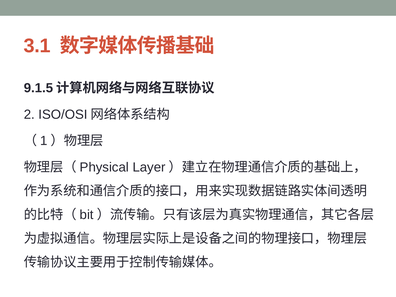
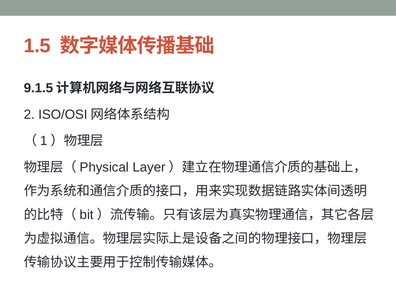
3.1: 3.1 -> 1.5
